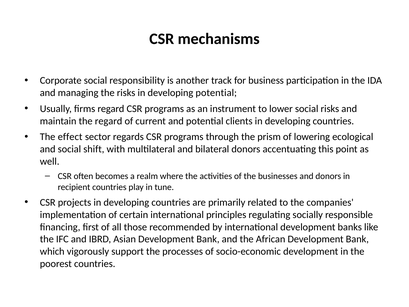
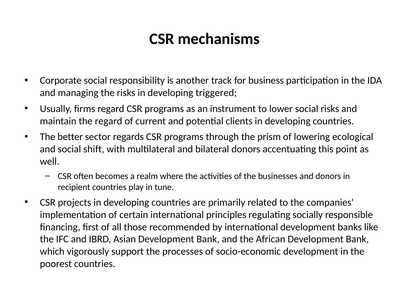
developing potential: potential -> triggered
effect: effect -> better
